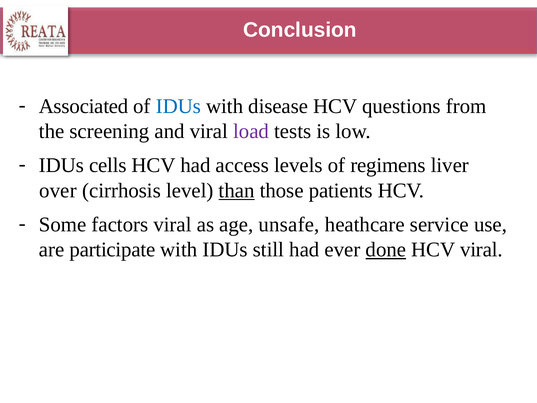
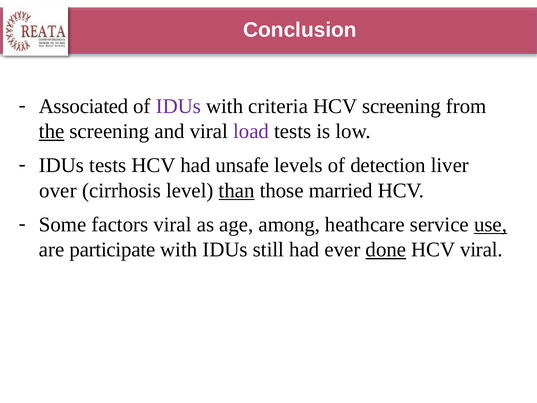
IDUs at (178, 106) colour: blue -> purple
disease: disease -> criteria
HCV questions: questions -> screening
the underline: none -> present
IDUs cells: cells -> tests
access: access -> unsafe
regimens: regimens -> detection
patients: patients -> married
unsafe: unsafe -> among
use underline: none -> present
